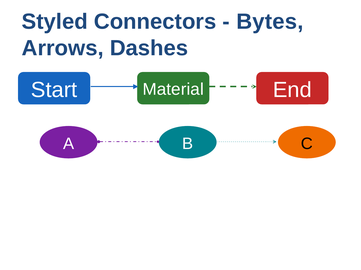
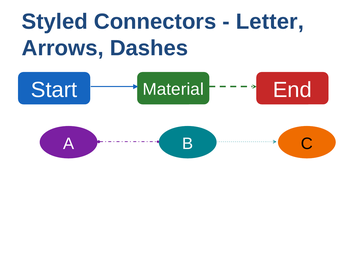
Bytes: Bytes -> Letter
